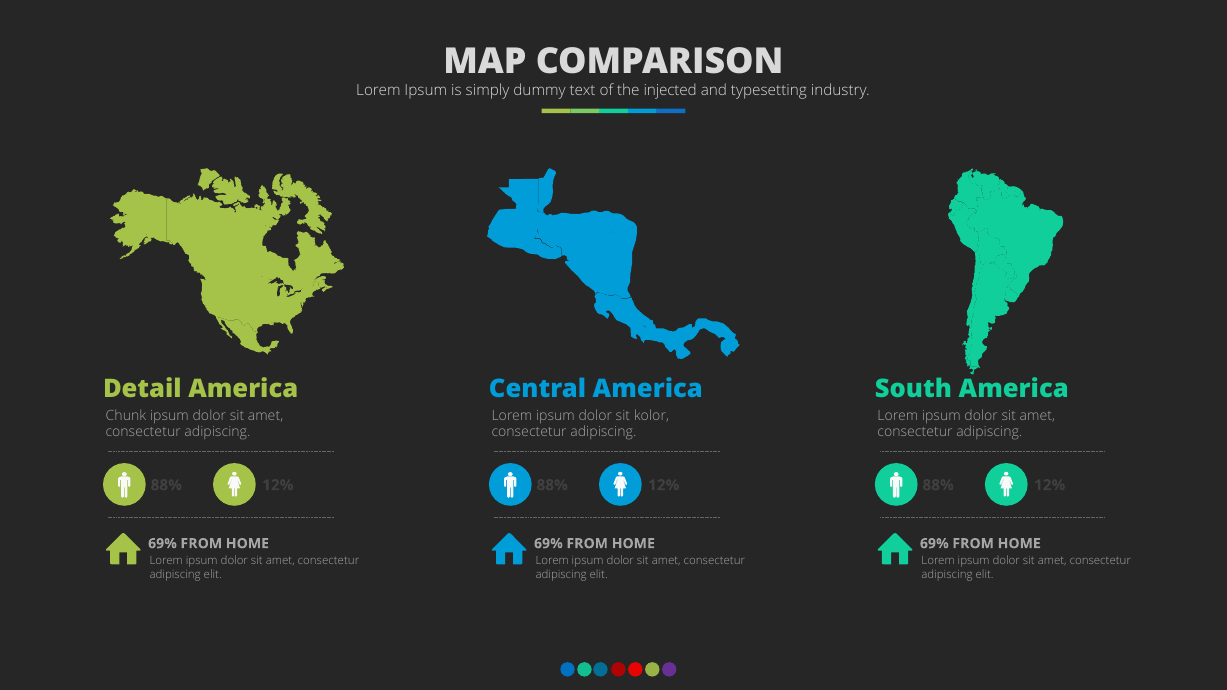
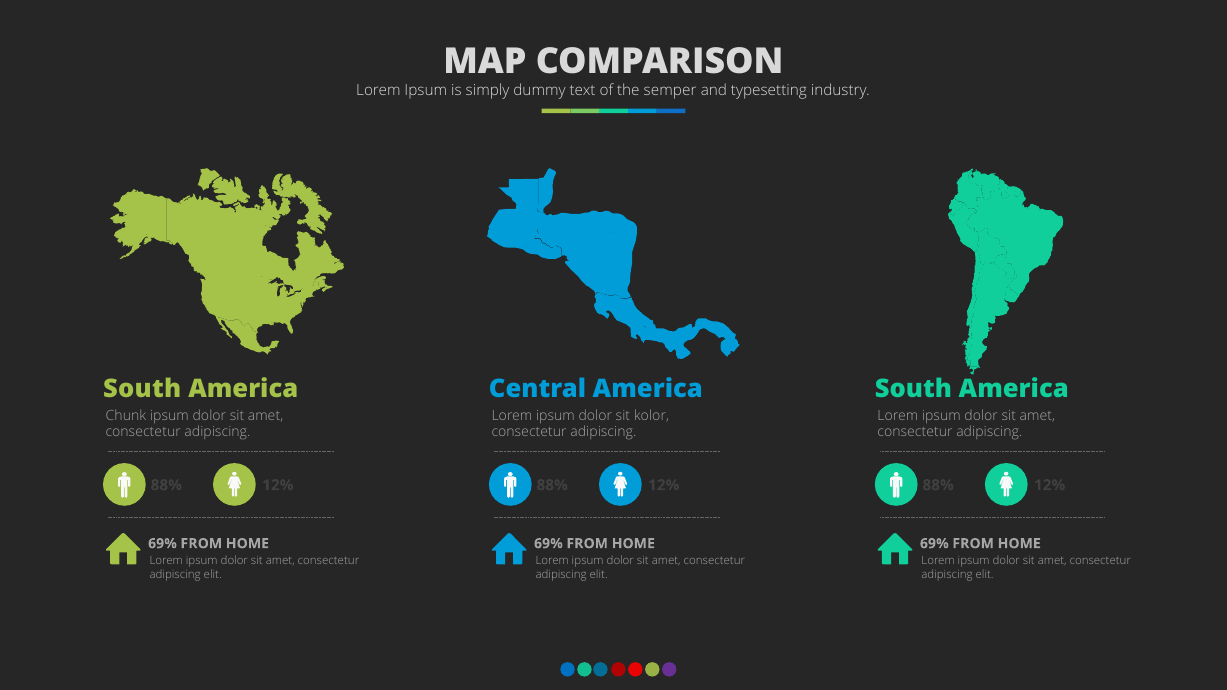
injected: injected -> semper
Detail at (142, 389): Detail -> South
